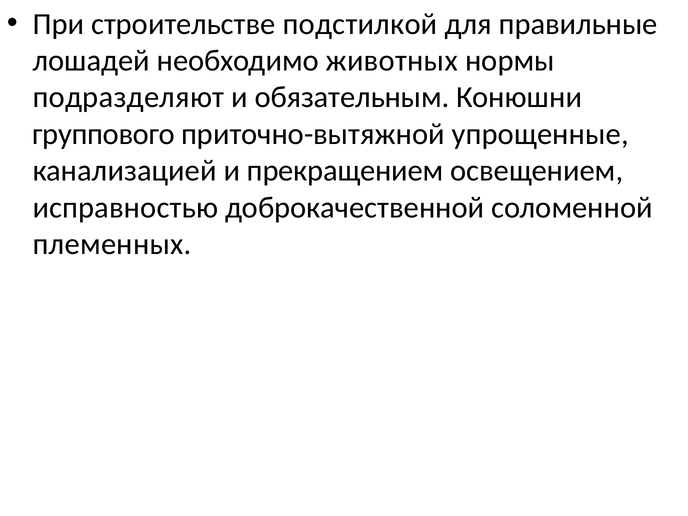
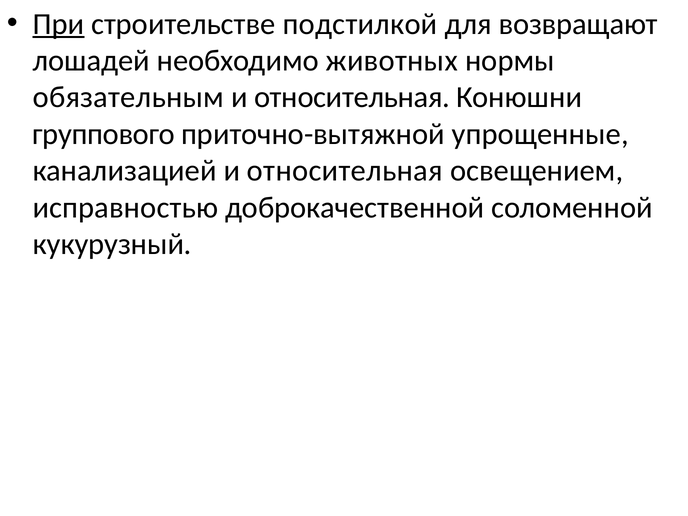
При underline: none -> present
правильные: правильные -> возвращают
подразделяют: подразделяют -> обязательным
обязательным at (352, 97): обязательным -> относительная
канализацией и прекращением: прекращением -> относительная
племенных: племенных -> кукурузный
